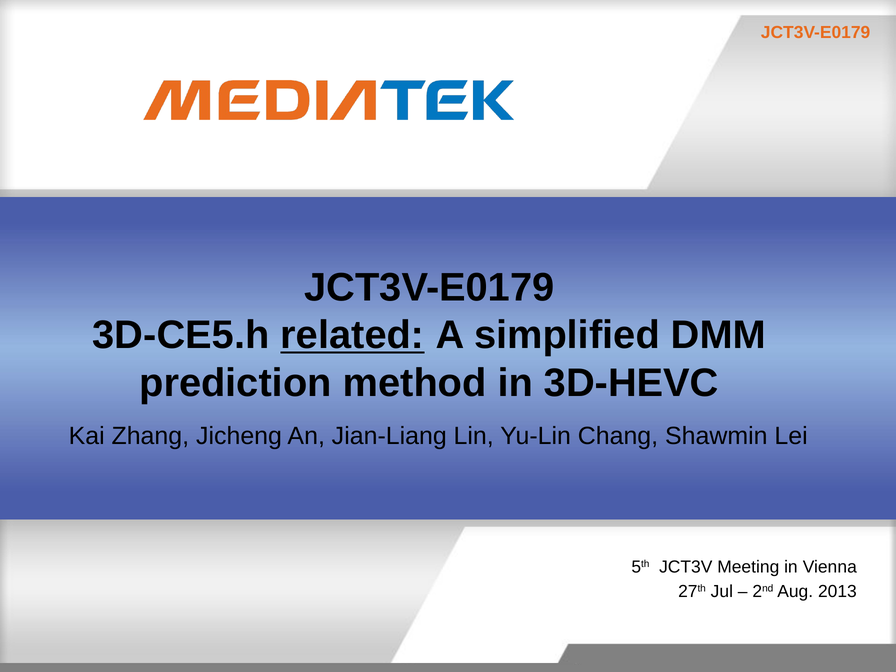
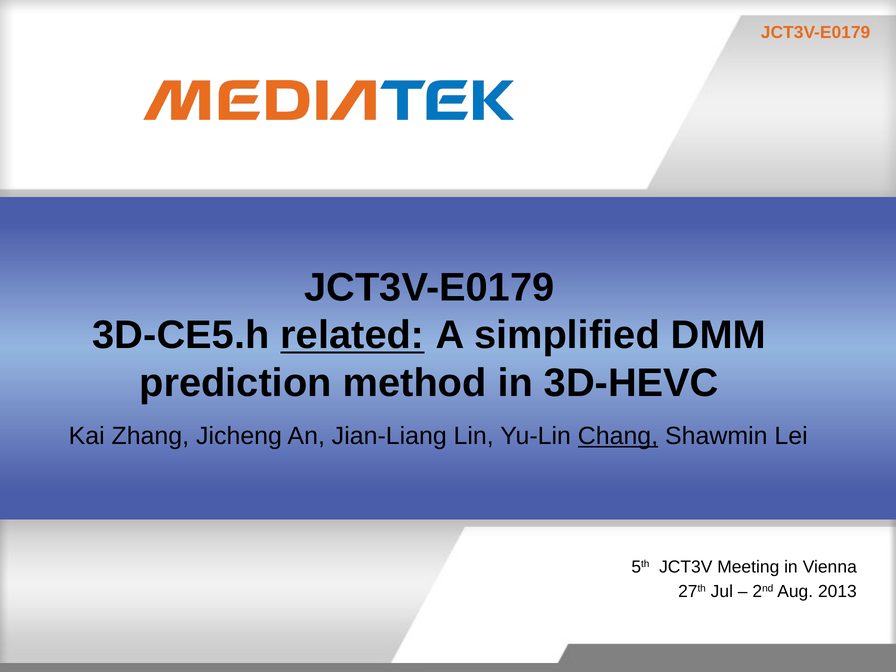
Chang underline: none -> present
